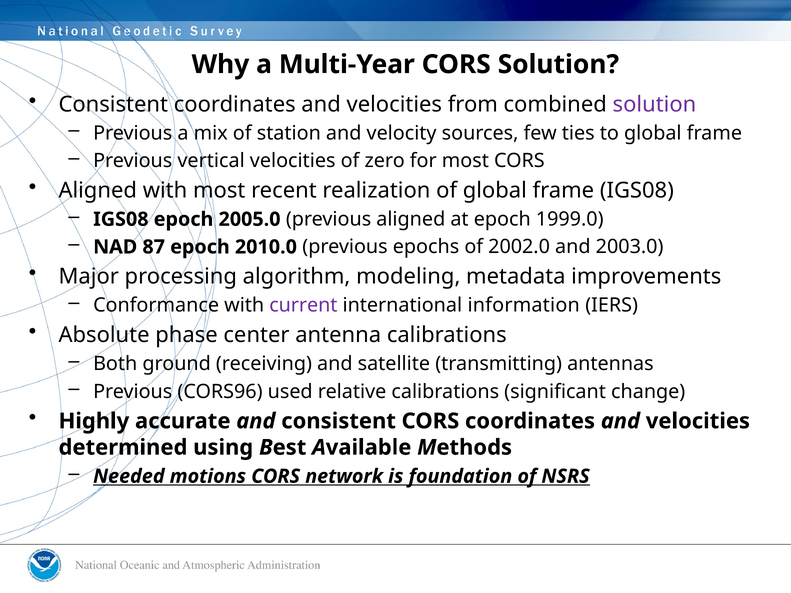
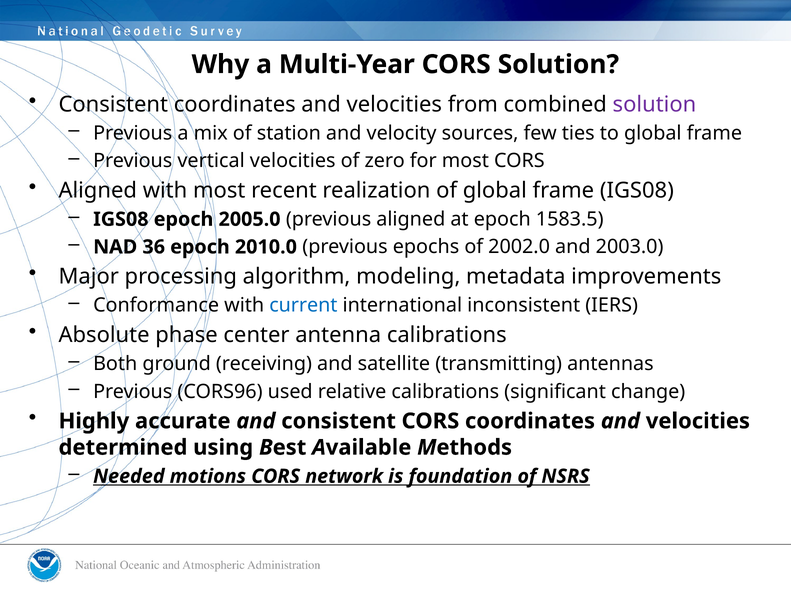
1999.0: 1999.0 -> 1583.5
87: 87 -> 36
current colour: purple -> blue
information: information -> inconsistent
